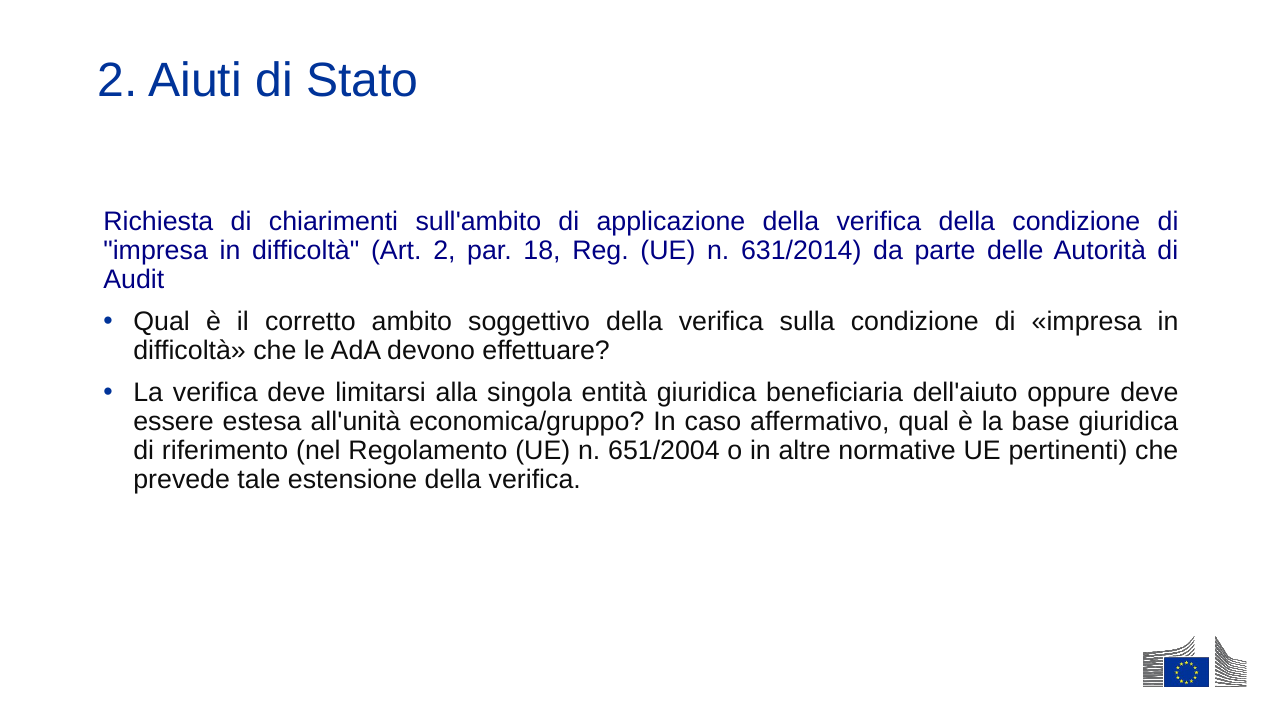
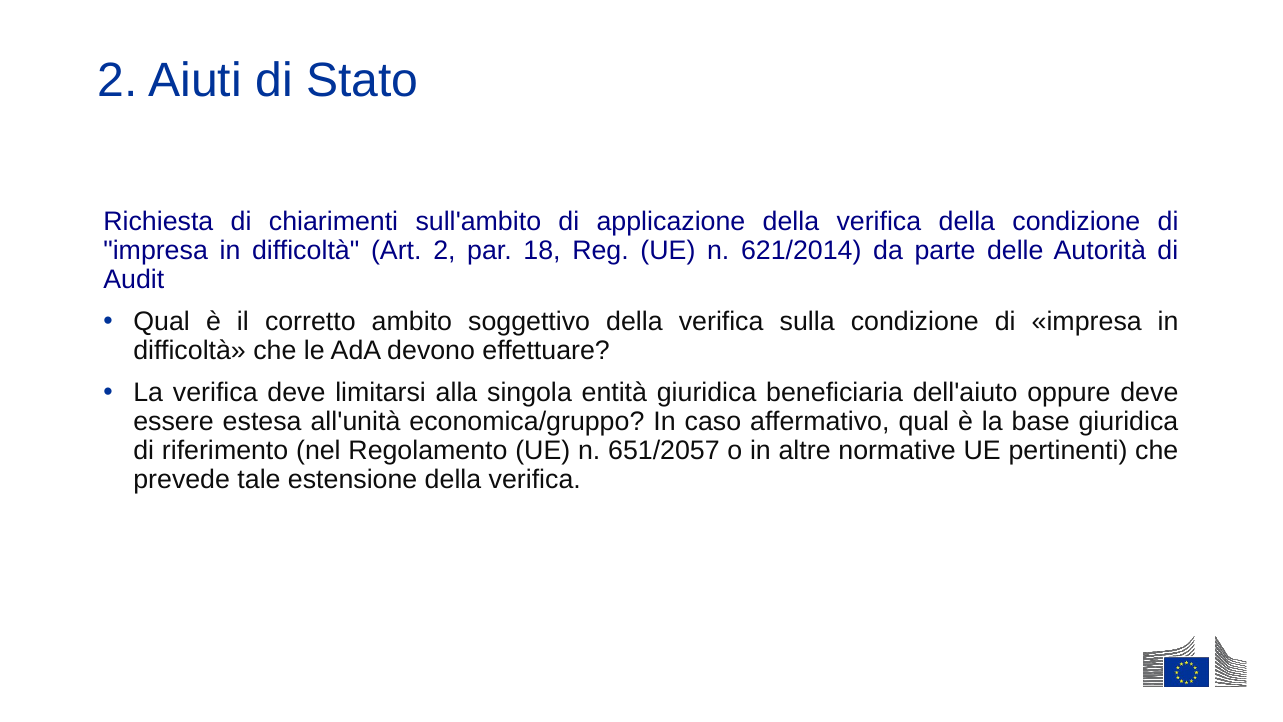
631/2014: 631/2014 -> 621/2014
651/2004: 651/2004 -> 651/2057
